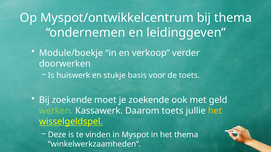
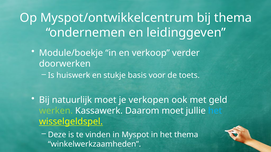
Bij zoekende: zoekende -> natuurlijk
je zoekende: zoekende -> verkopen
Daarom toets: toets -> moet
het at (215, 111) colour: yellow -> light blue
